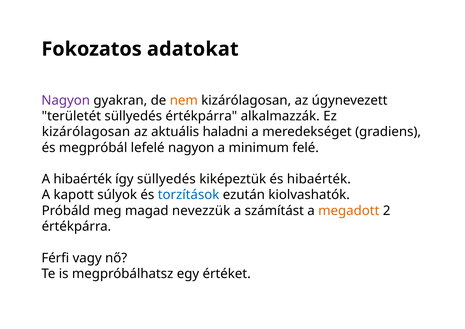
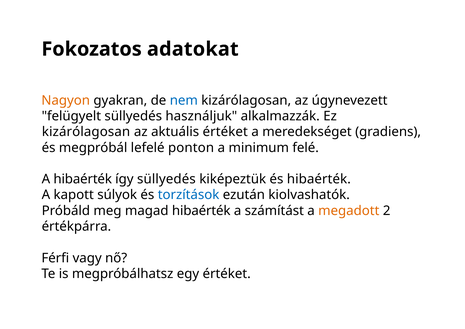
Nagyon at (66, 100) colour: purple -> orange
nem colour: orange -> blue
területét: területét -> felügyelt
süllyedés értékpárra: értékpárra -> használjuk
aktuális haladni: haladni -> értéket
lefelé nagyon: nagyon -> ponton
magad nevezzük: nevezzük -> hibaérték
